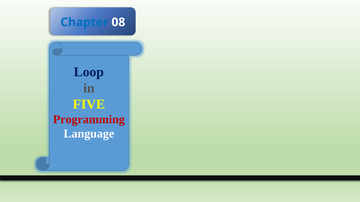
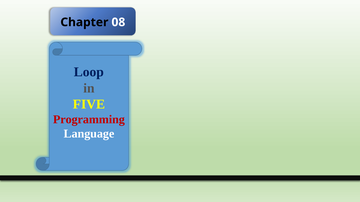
Chapter colour: blue -> black
